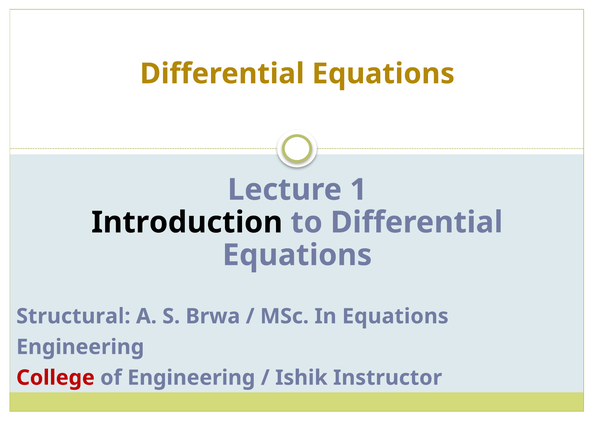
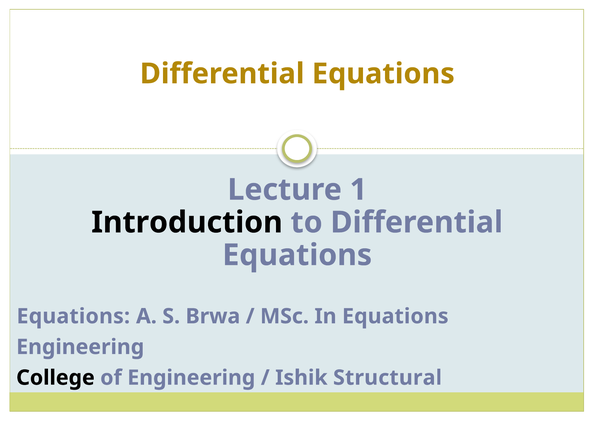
Structural at (73, 316): Structural -> Equations
College colour: red -> black
Instructor: Instructor -> Structural
